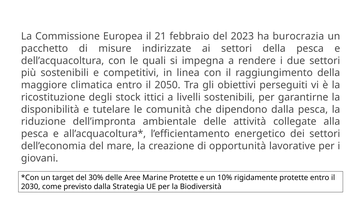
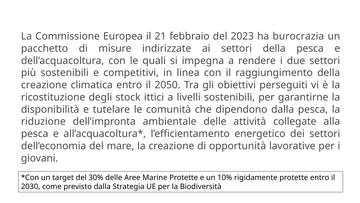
maggiore at (44, 85): maggiore -> creazione
